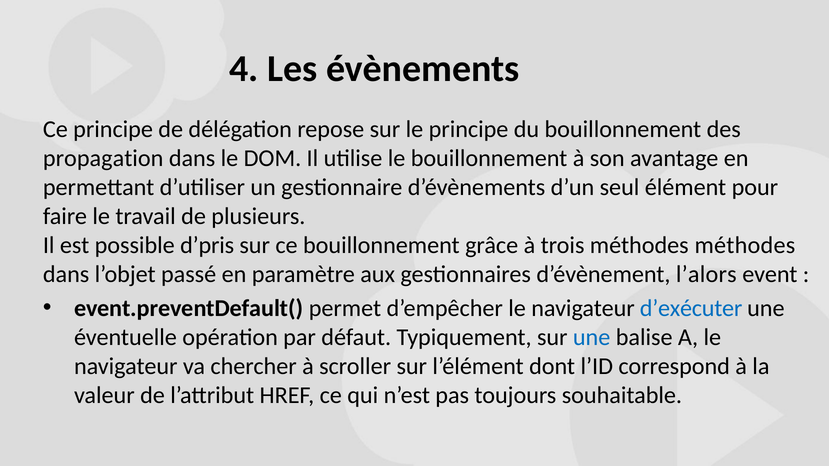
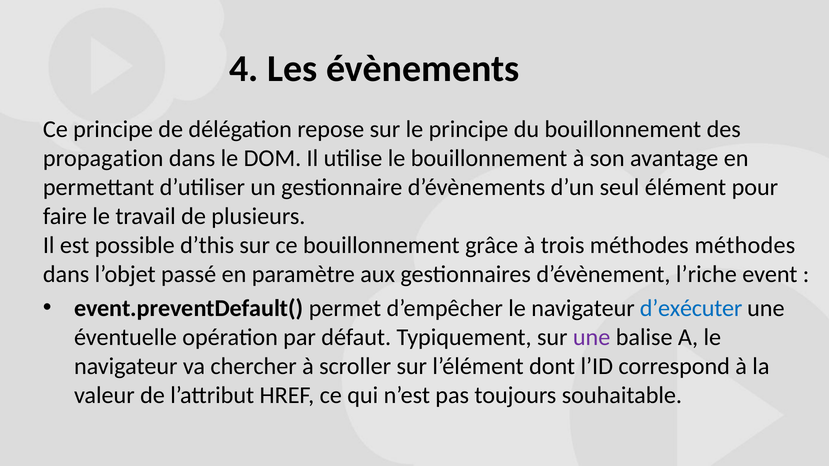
d’pris: d’pris -> d’this
l’alors: l’alors -> l’riche
une at (592, 338) colour: blue -> purple
